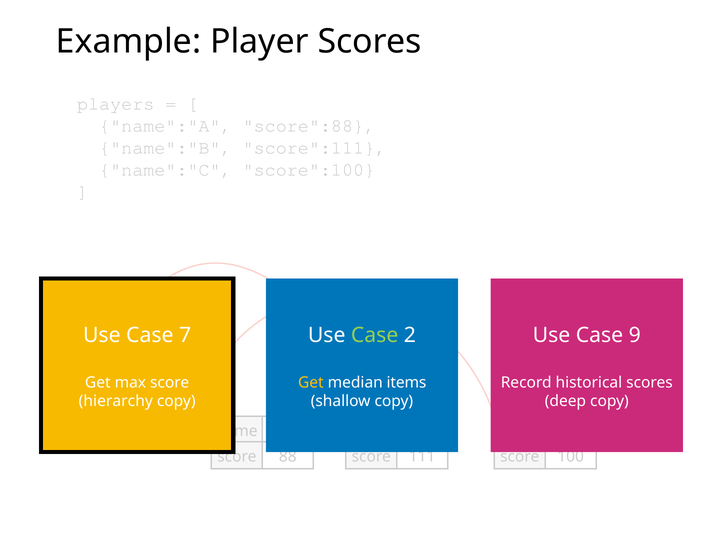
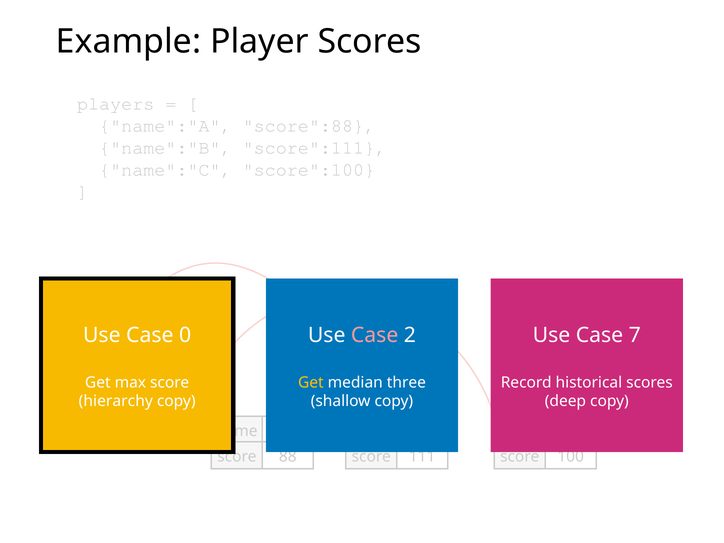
7: 7 -> 0
Case at (375, 335) colour: light green -> pink
9: 9 -> 7
items: items -> three
